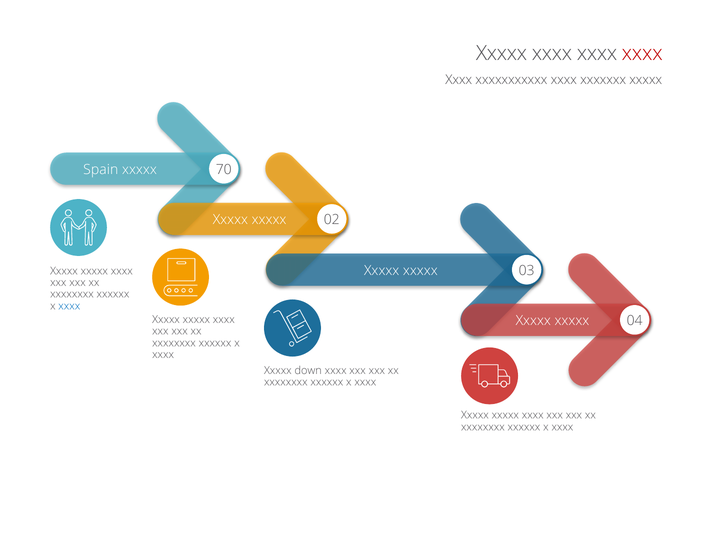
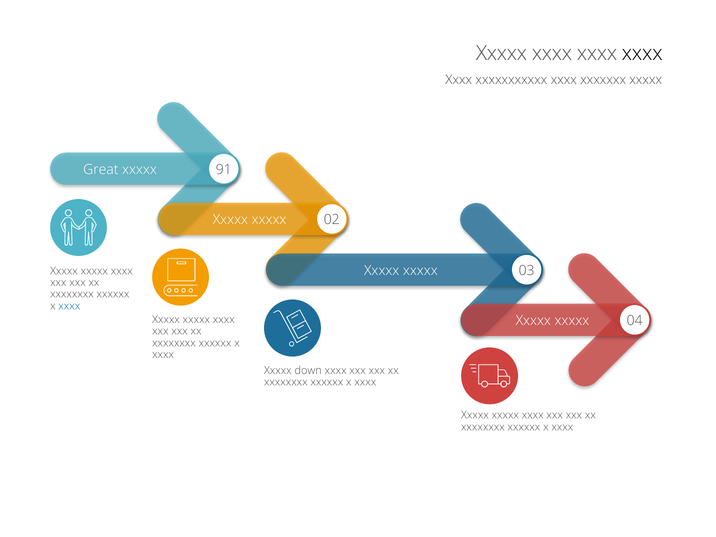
xxxx at (642, 53) colour: red -> black
Spain: Spain -> Great
70: 70 -> 91
